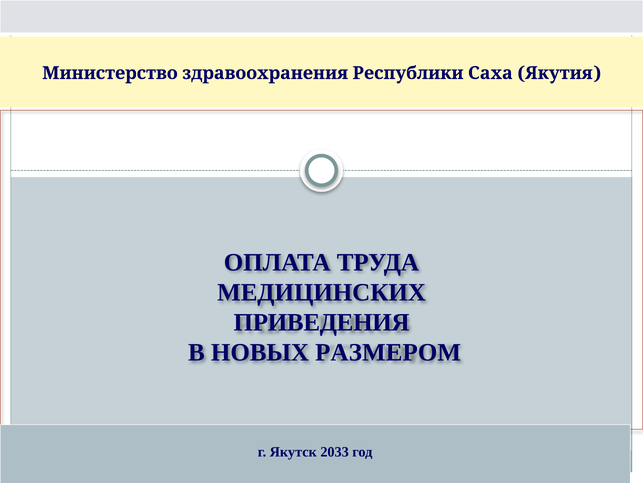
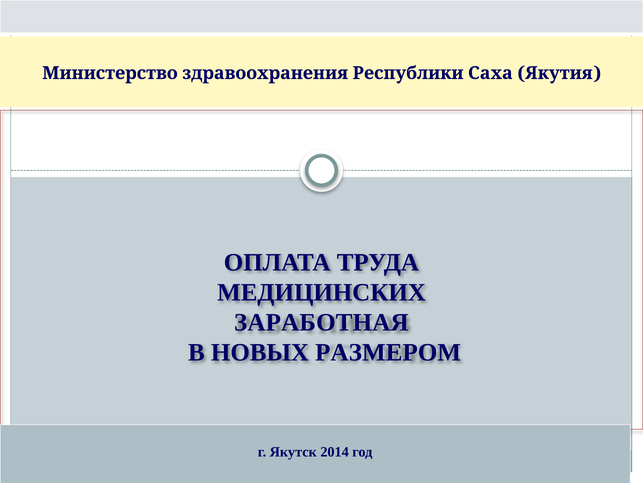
ПРИВЕДЕНИЯ: ПРИВЕДЕНИЯ -> ЗАРАБОТНАЯ
2033: 2033 -> 2014
